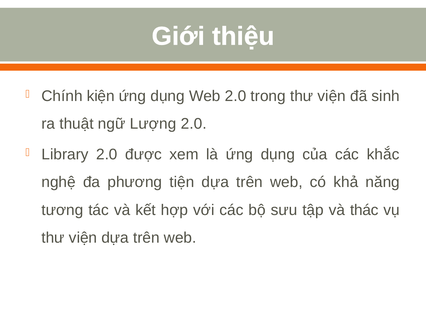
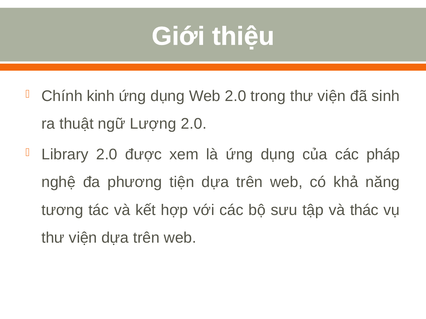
kiện: kiện -> kinh
khắc: khắc -> pháp
